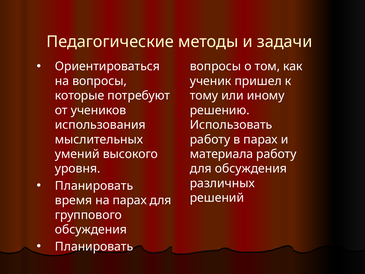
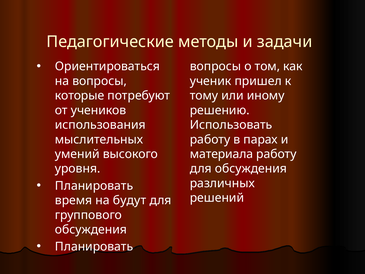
на парах: парах -> будут
